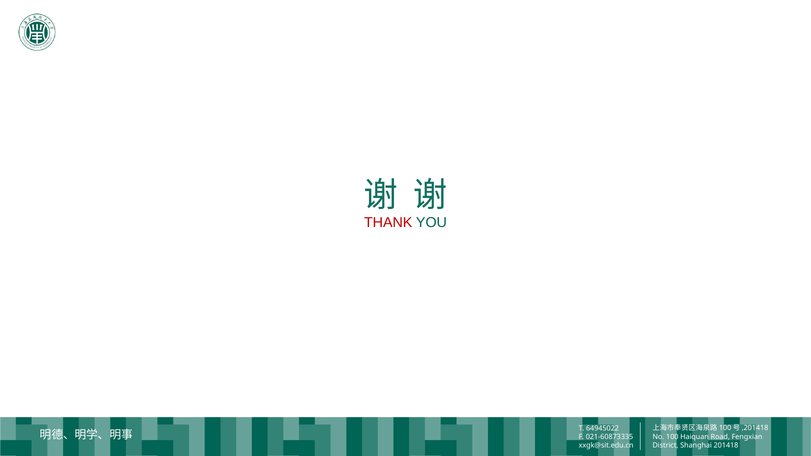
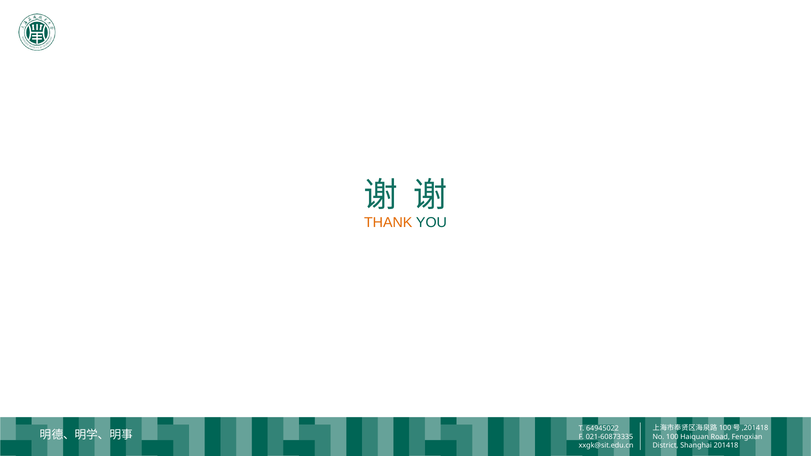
THANK colour: red -> orange
